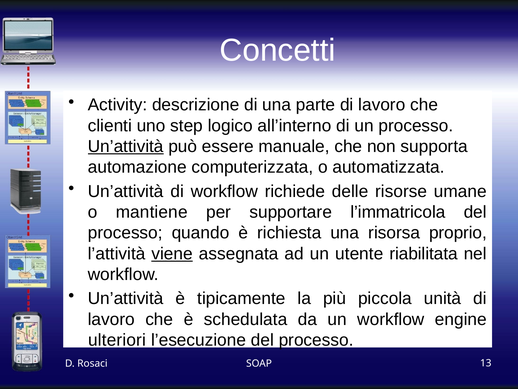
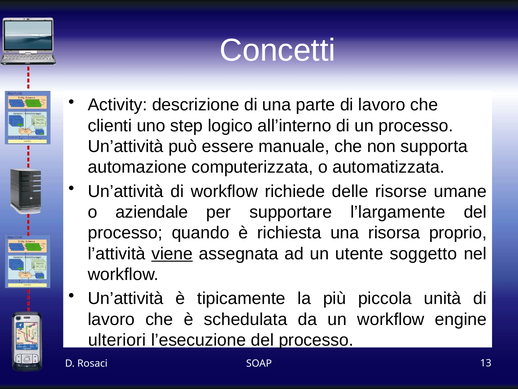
Un’attività at (126, 146) underline: present -> none
mantiene: mantiene -> aziendale
l’immatricola: l’immatricola -> l’largamente
riabilitata: riabilitata -> soggetto
